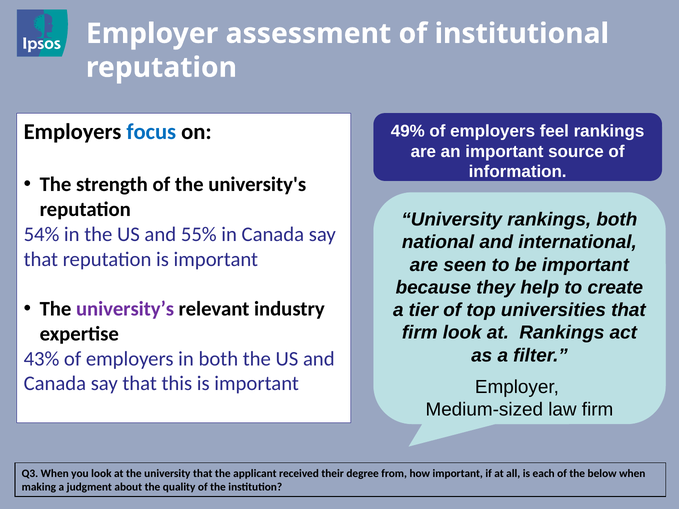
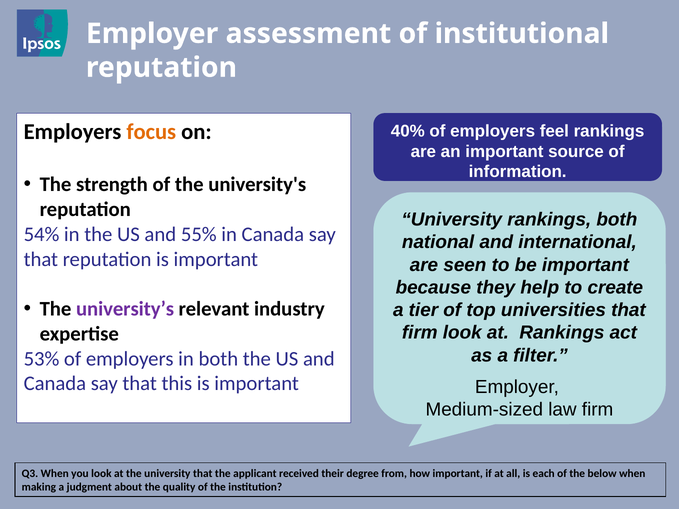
focus colour: blue -> orange
49%: 49% -> 40%
43%: 43% -> 53%
